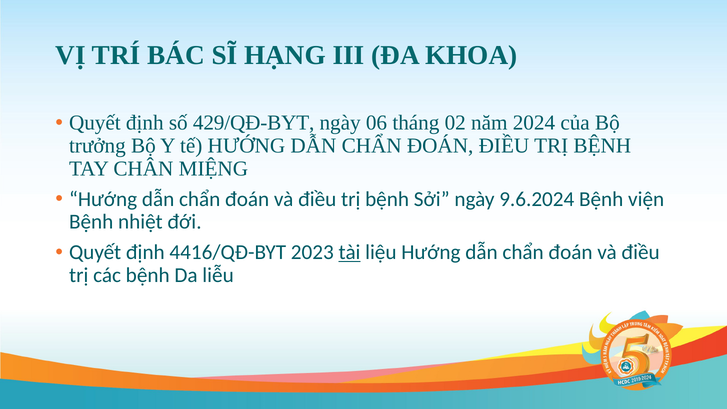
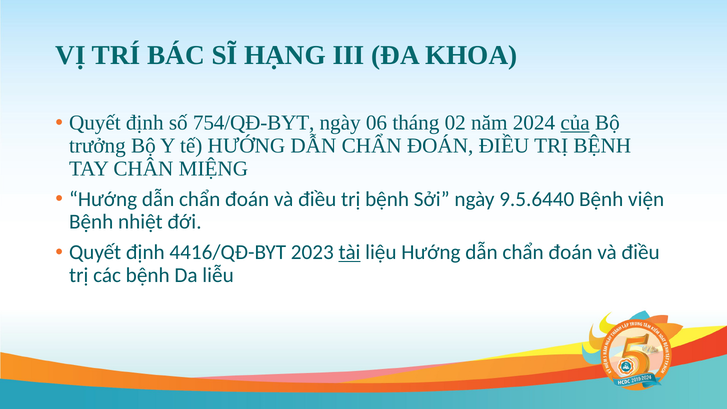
429/QĐ-BYT: 429/QĐ-BYT -> 754/QĐ-BYT
của underline: none -> present
9.6.2024: 9.6.2024 -> 9.5.6440
